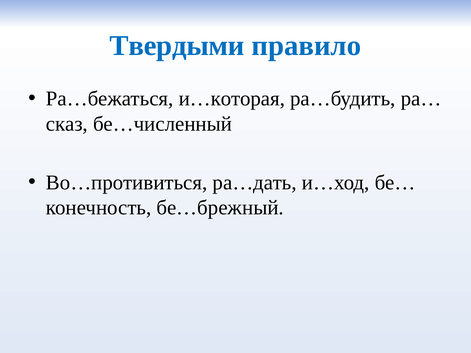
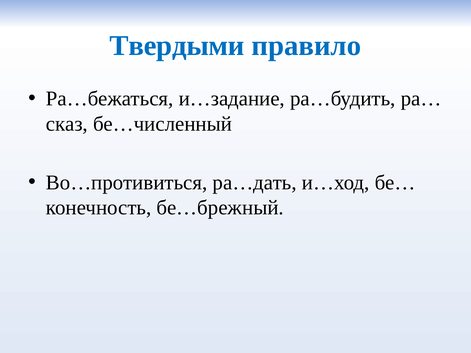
и…которая: и…которая -> и…задание
